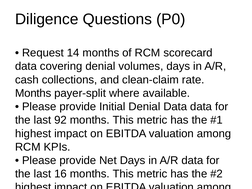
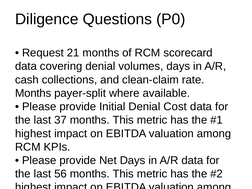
14: 14 -> 21
Denial Data: Data -> Cost
92: 92 -> 37
16: 16 -> 56
